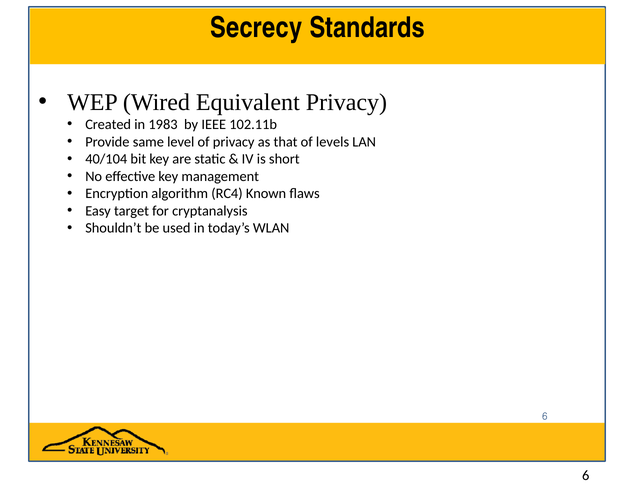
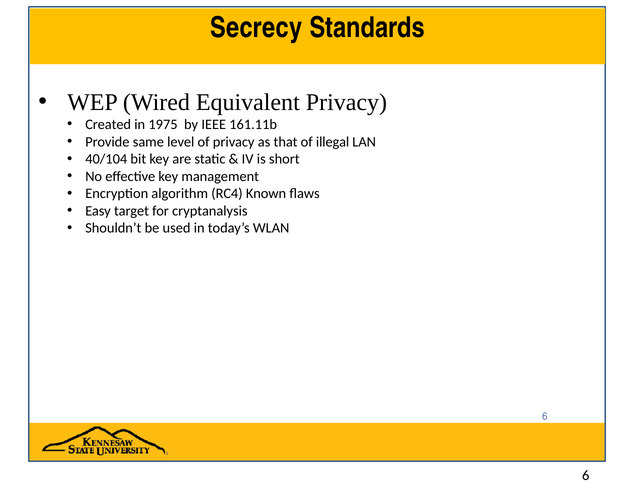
1983: 1983 -> 1975
102.11b: 102.11b -> 161.11b
levels: levels -> illegal
